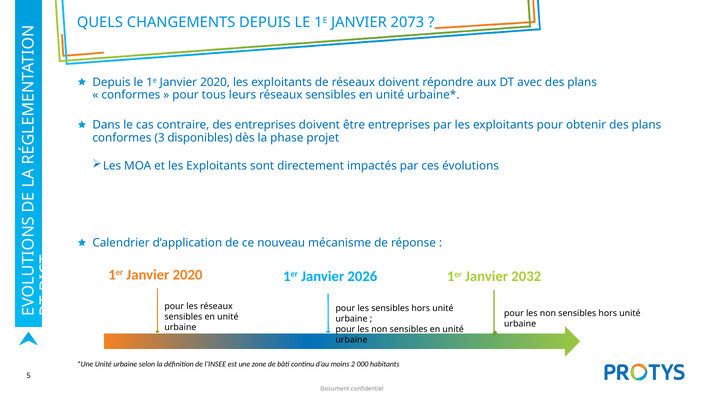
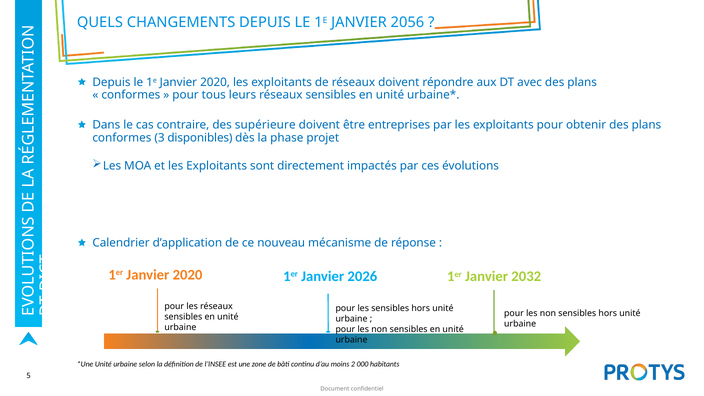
2073: 2073 -> 2056
des entreprises: entreprises -> supérieure
